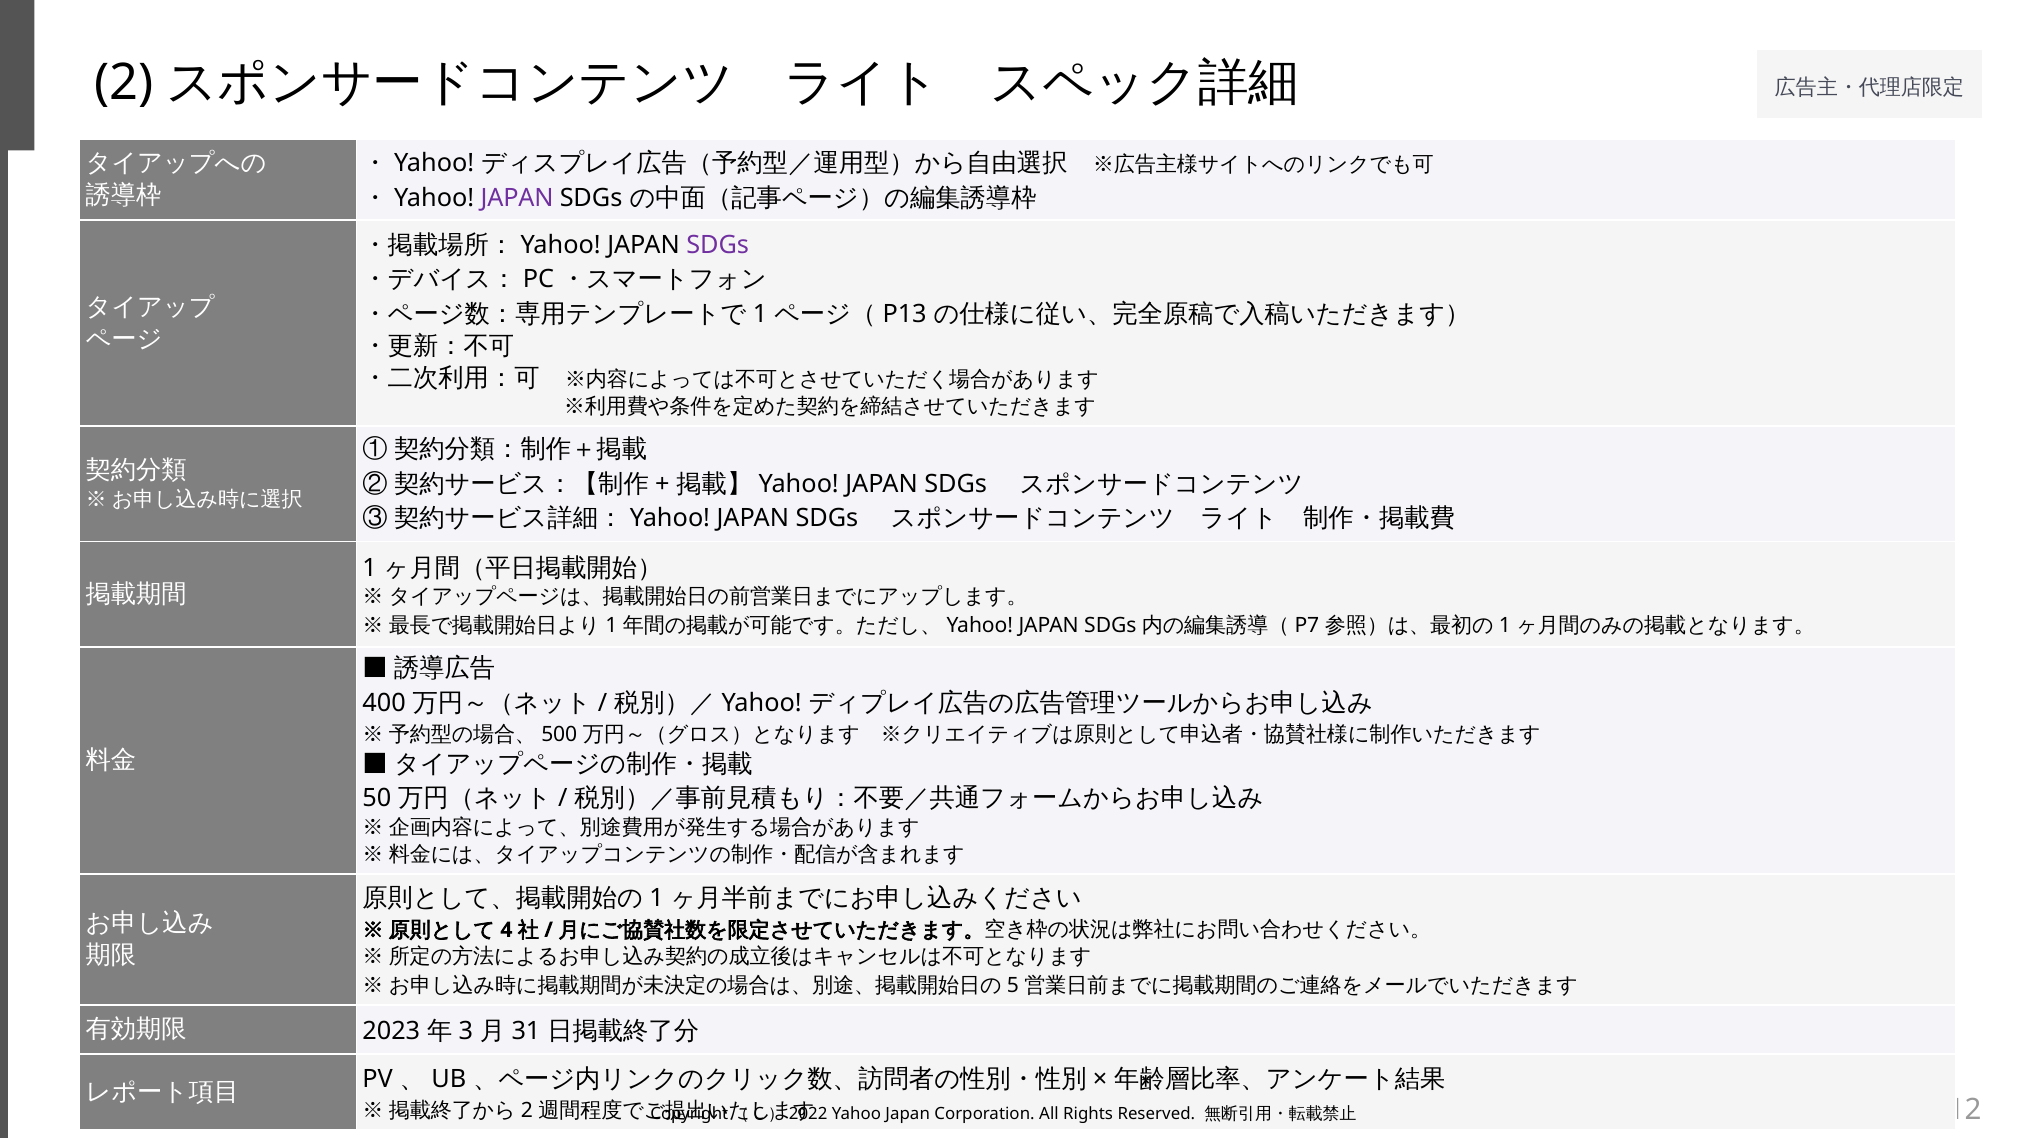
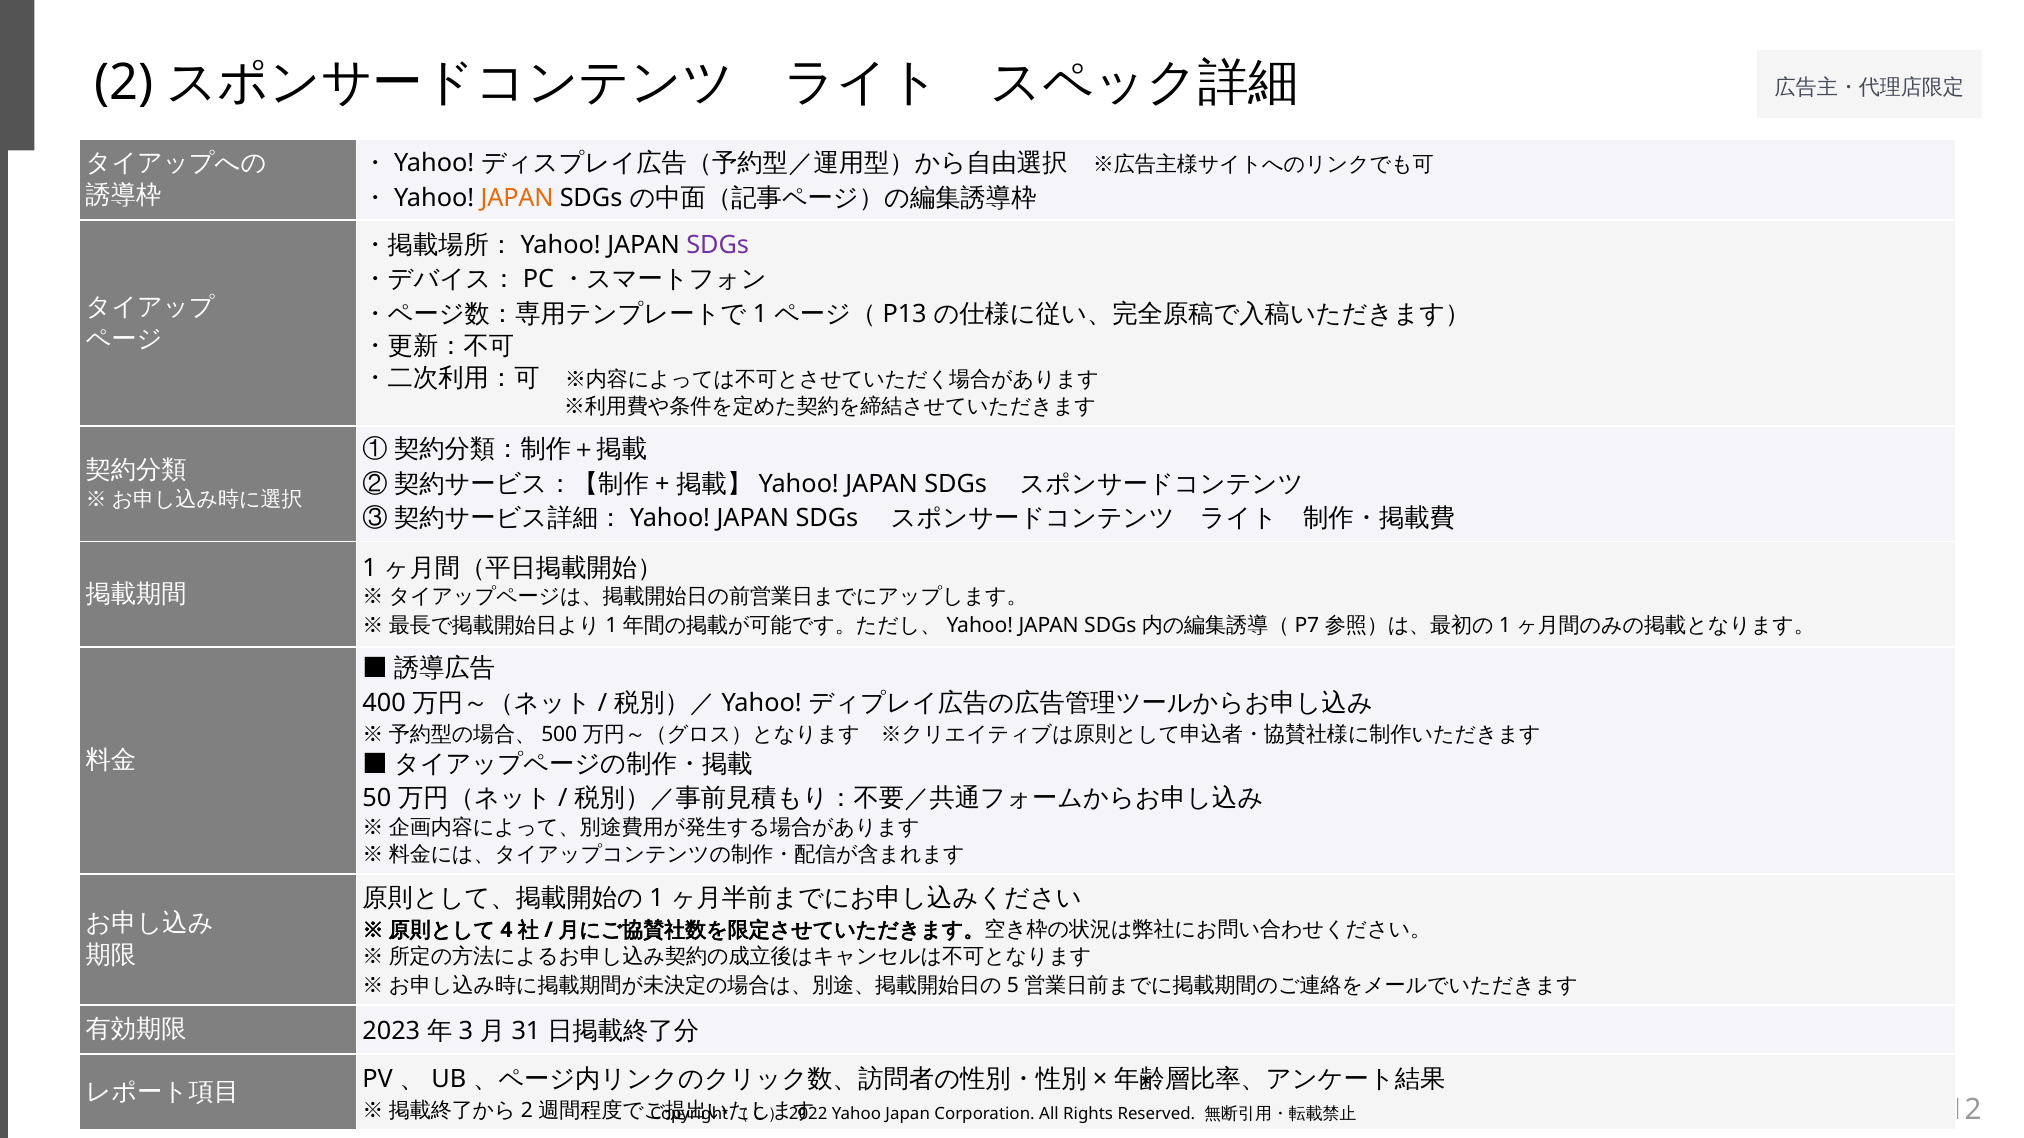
JAPAN at (517, 198) colour: purple -> orange
